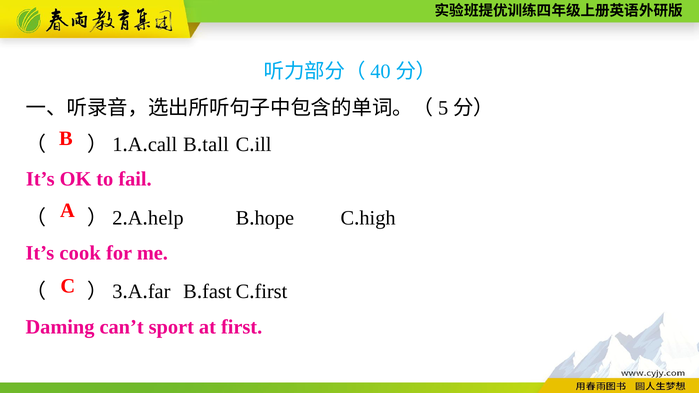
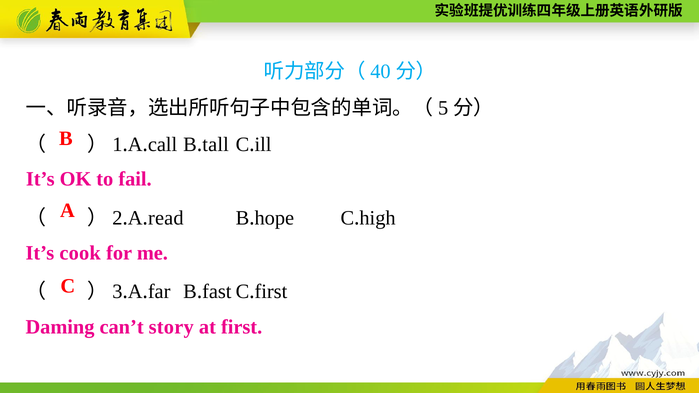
help: help -> read
sport: sport -> story
